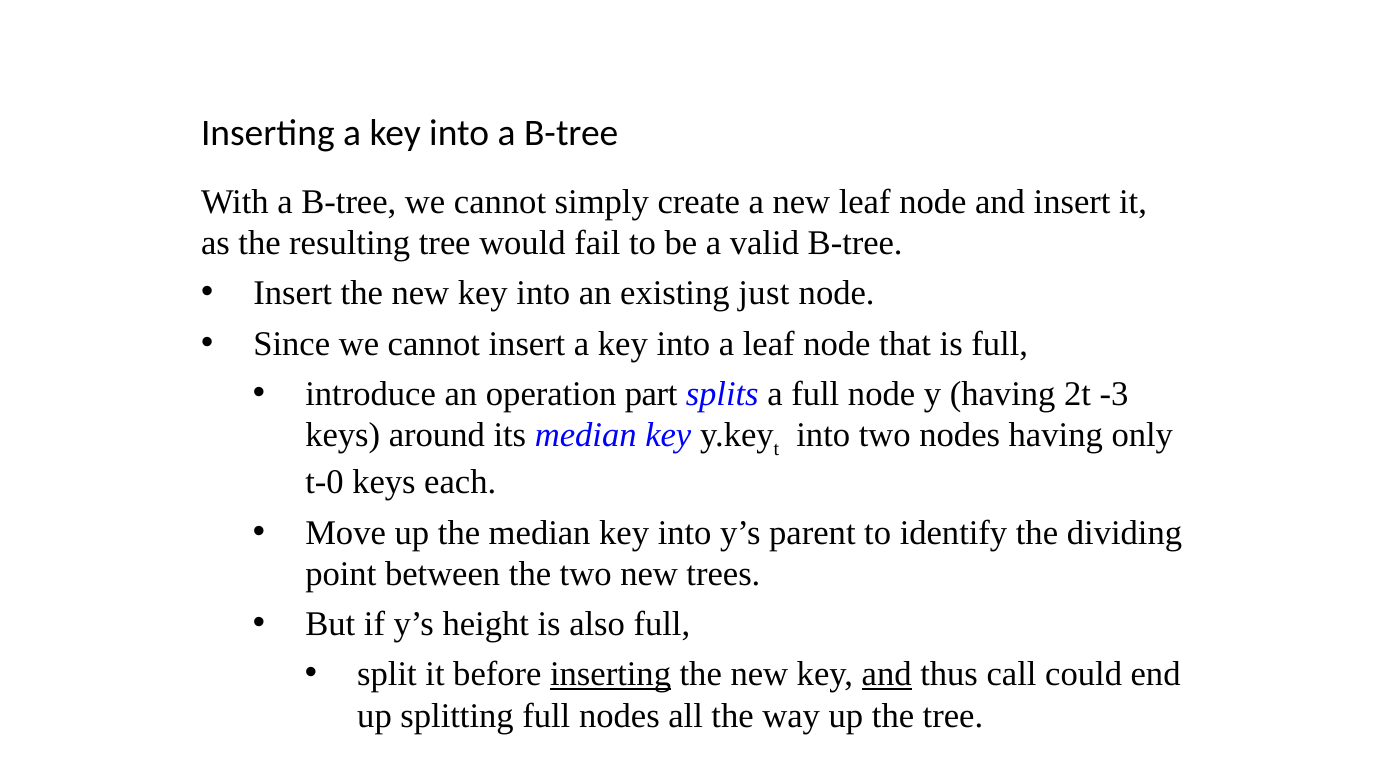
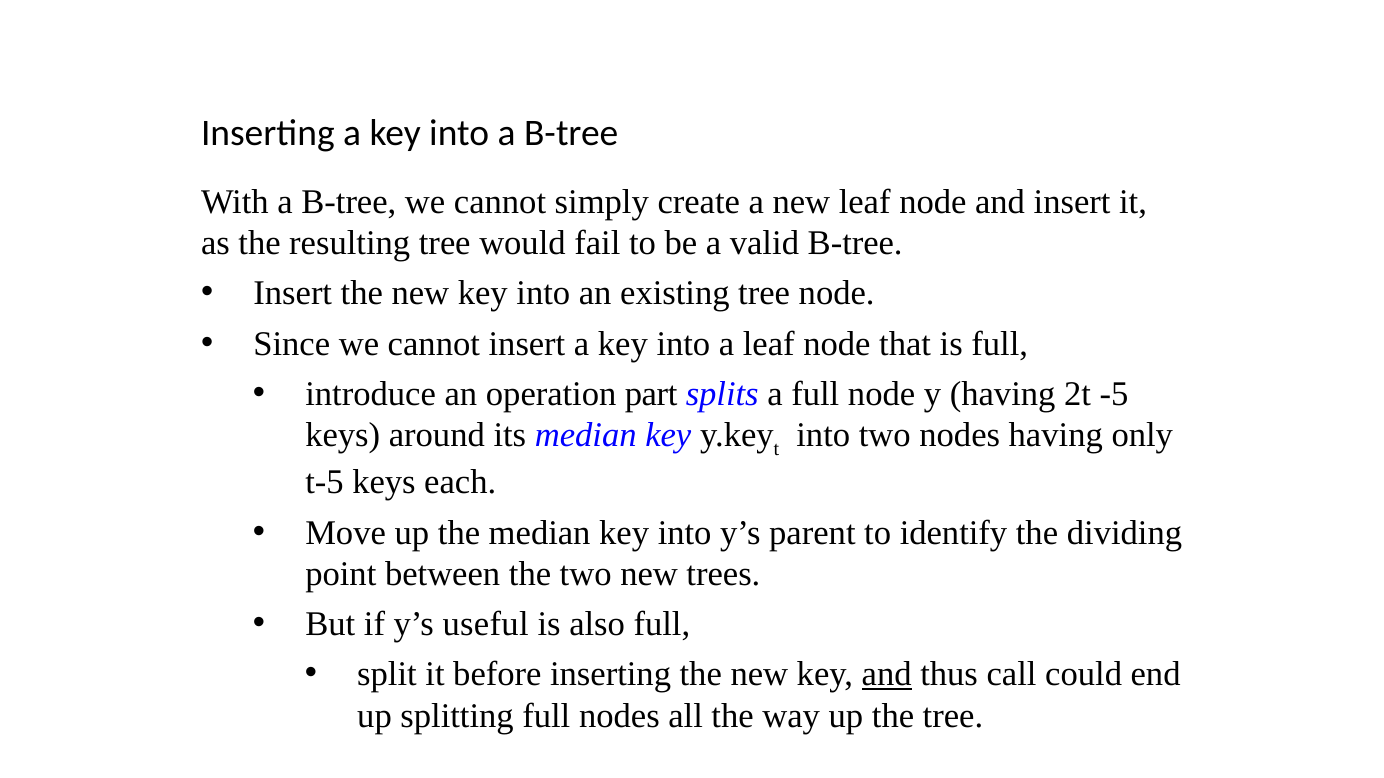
existing just: just -> tree
-3: -3 -> -5
t-0: t-0 -> t-5
height: height -> useful
inserting at (611, 675) underline: present -> none
